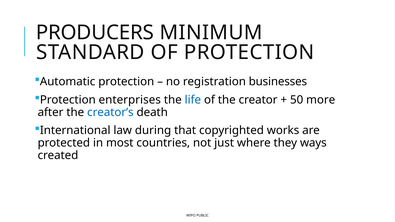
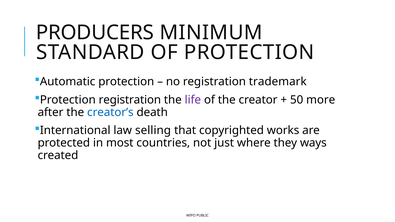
businesses: businesses -> trademark
Protection enterprises: enterprises -> registration
life colour: blue -> purple
during: during -> selling
